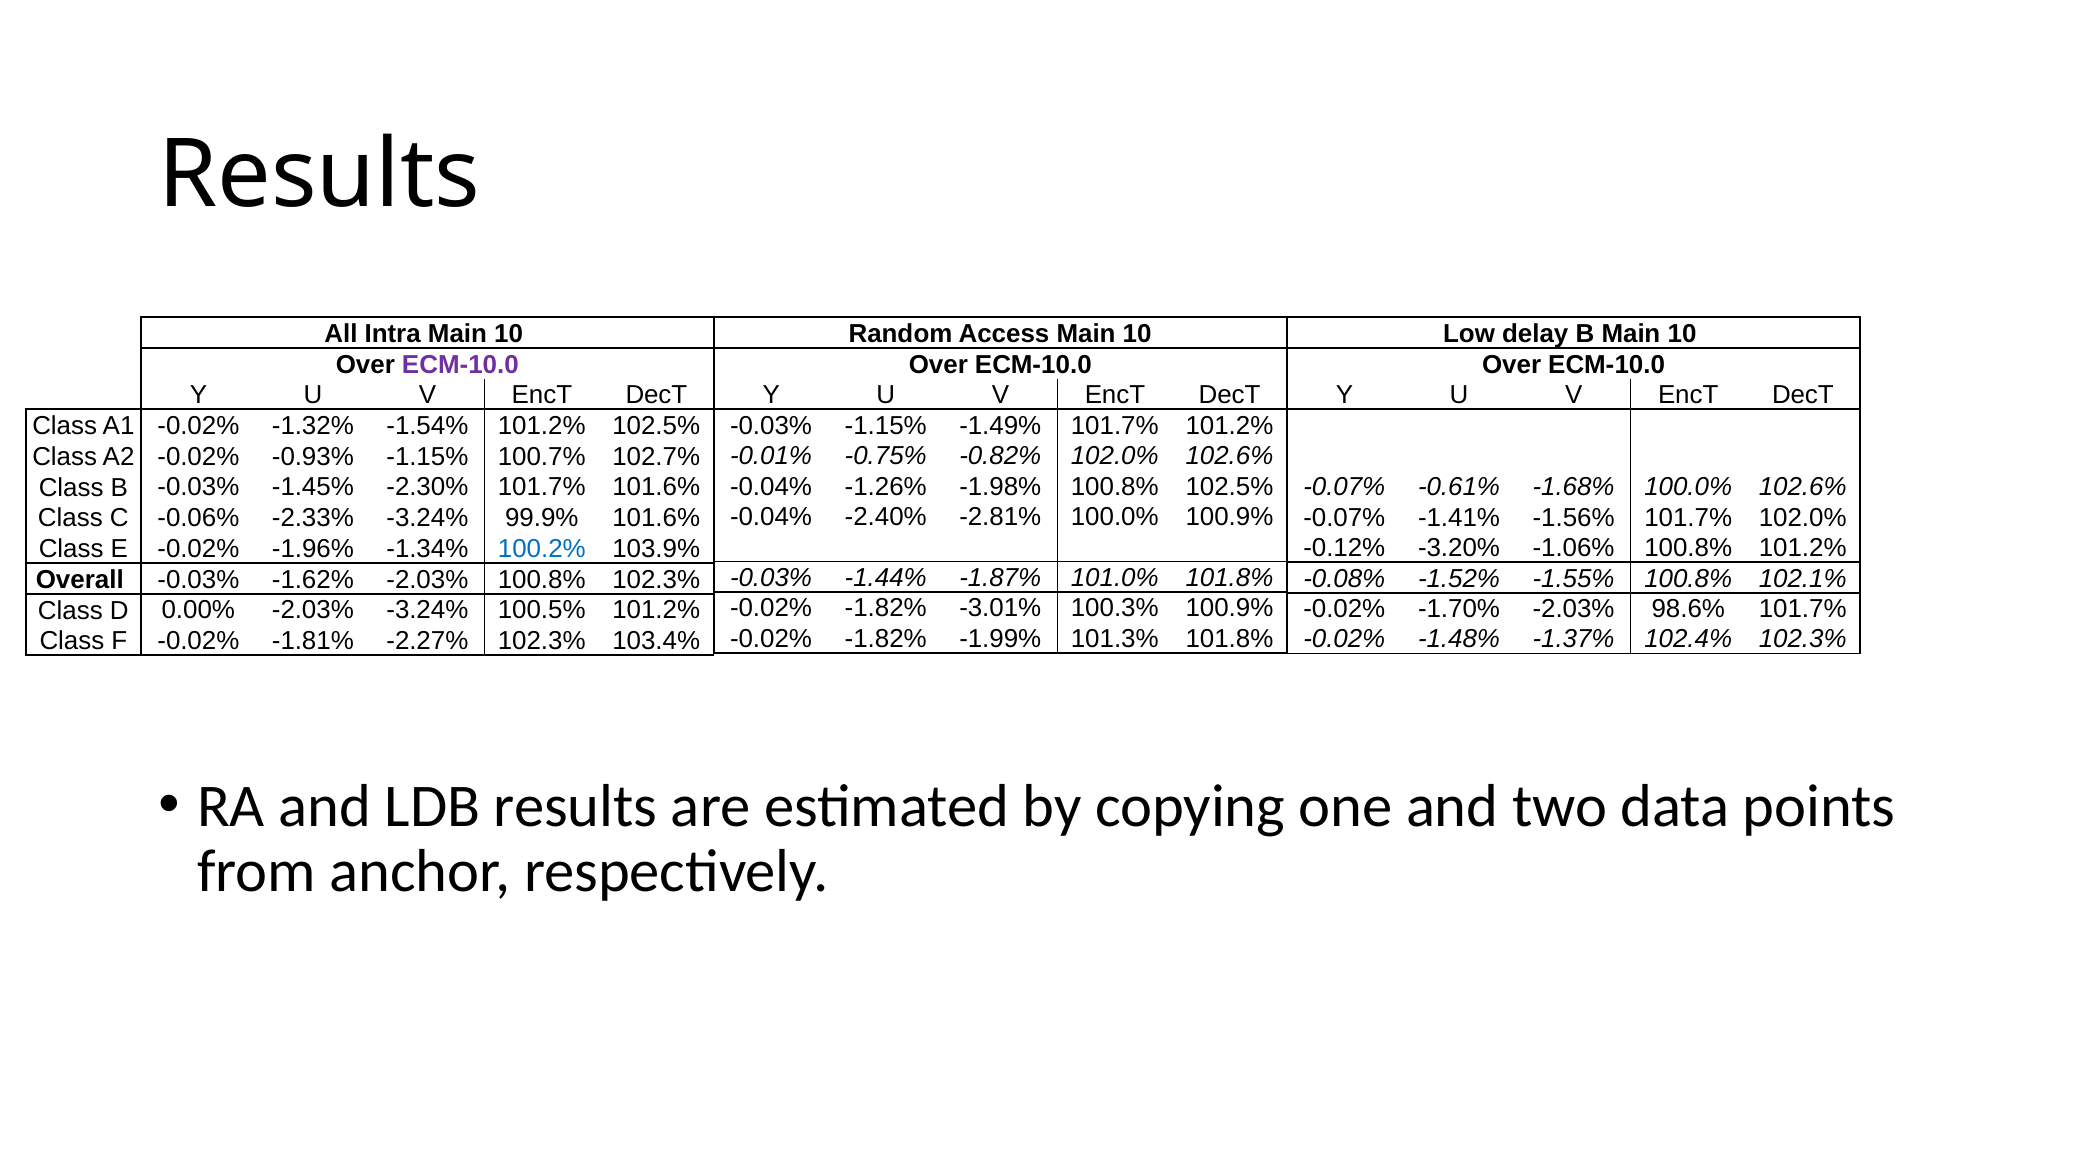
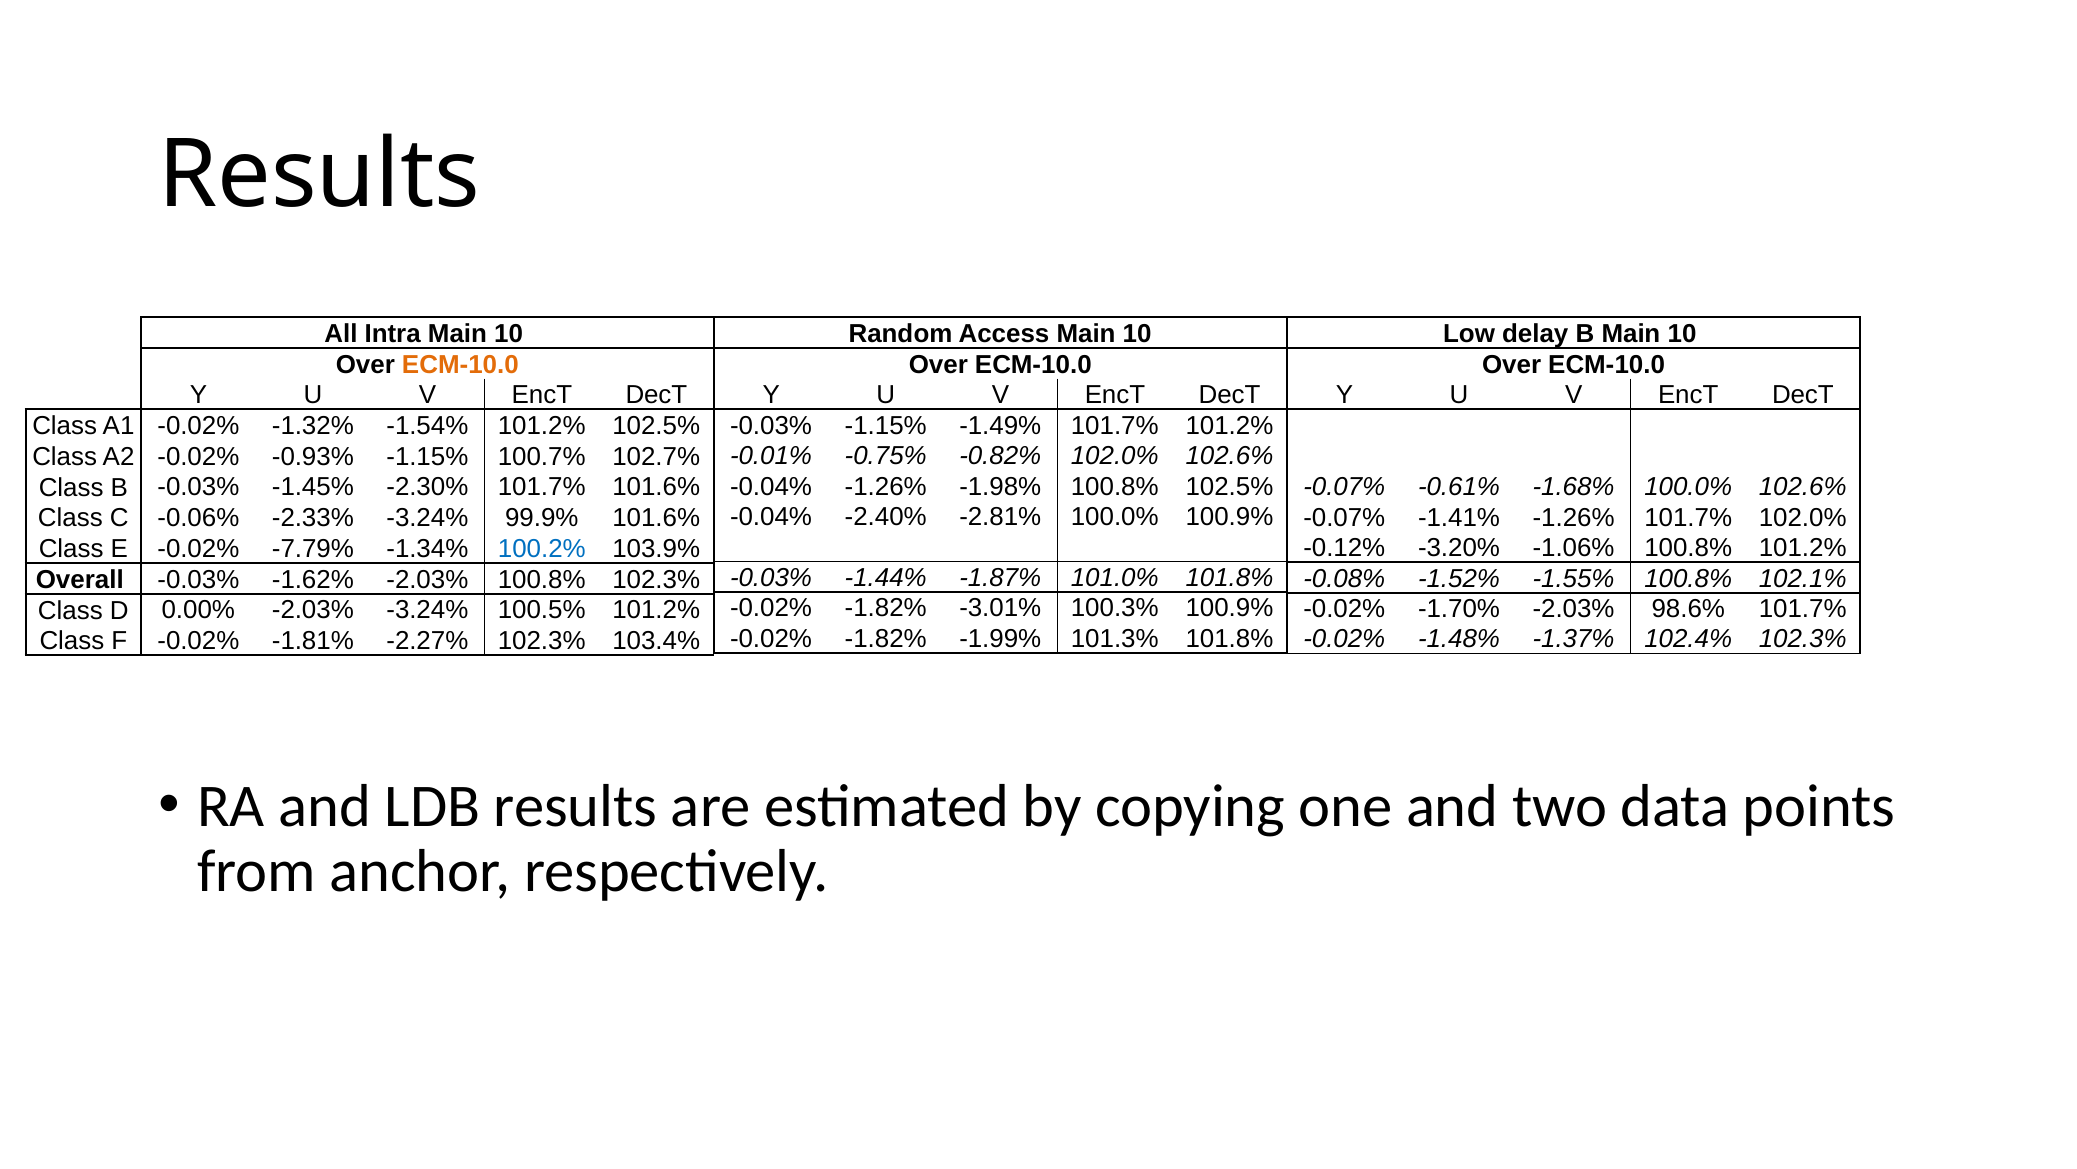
ECM-10.0 at (460, 364) colour: purple -> orange
-1.41% -1.56%: -1.56% -> -1.26%
-1.96%: -1.96% -> -7.79%
